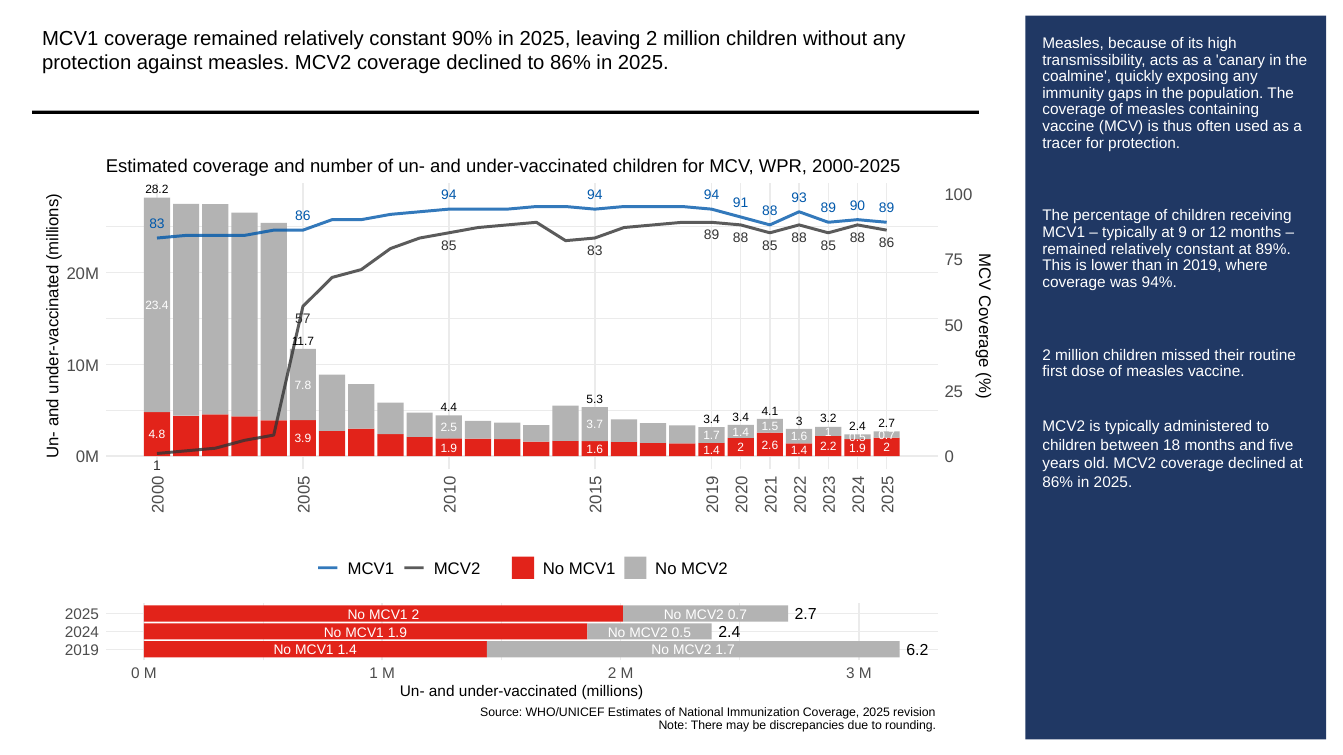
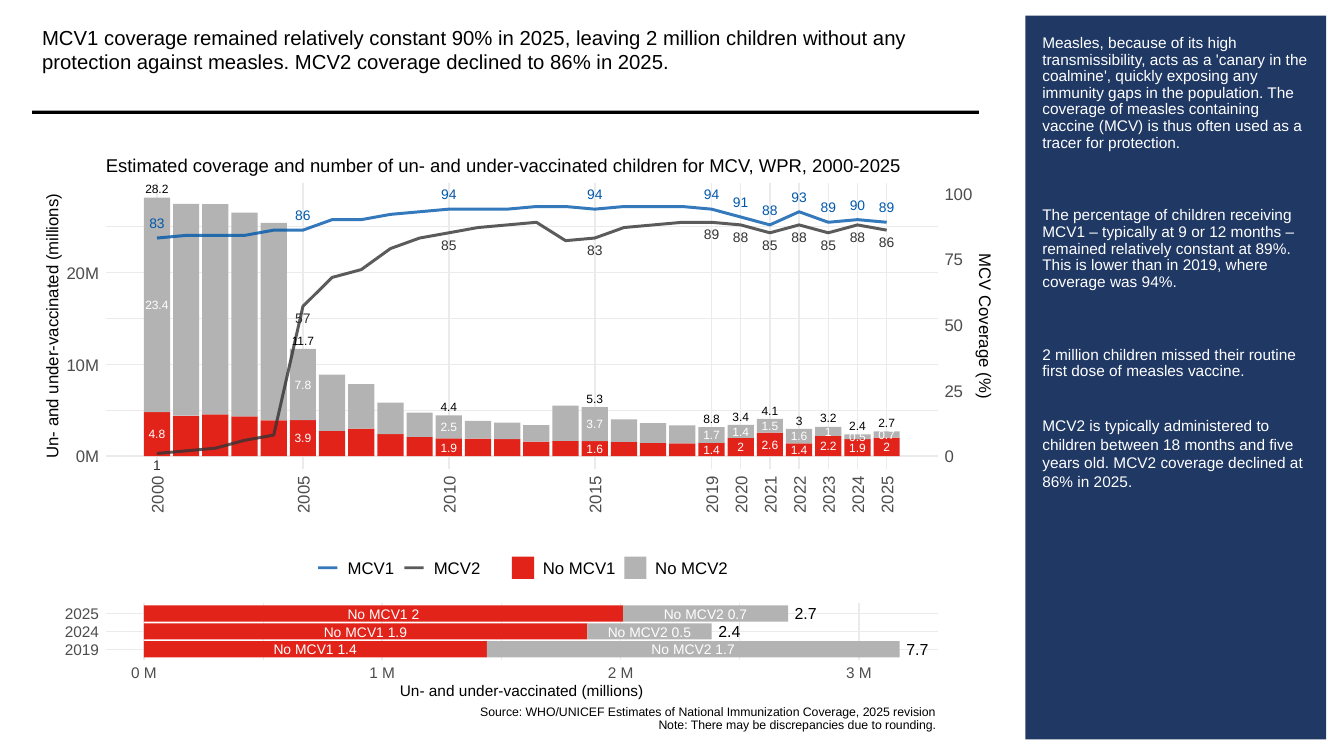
3.4 at (712, 420): 3.4 -> 8.8
6.2: 6.2 -> 7.7
